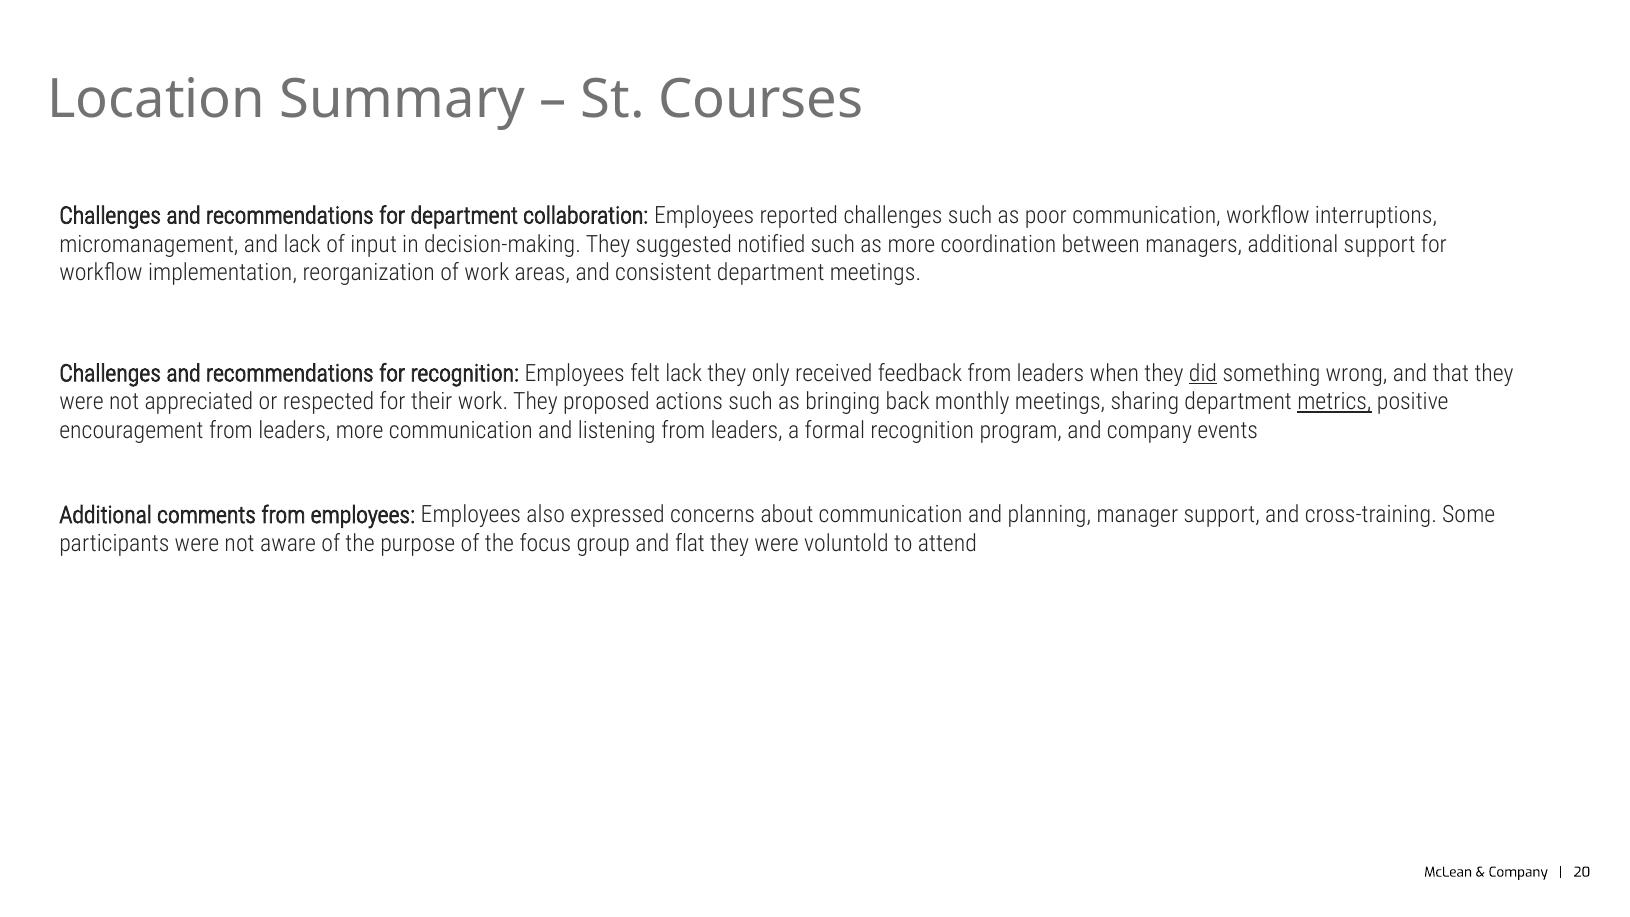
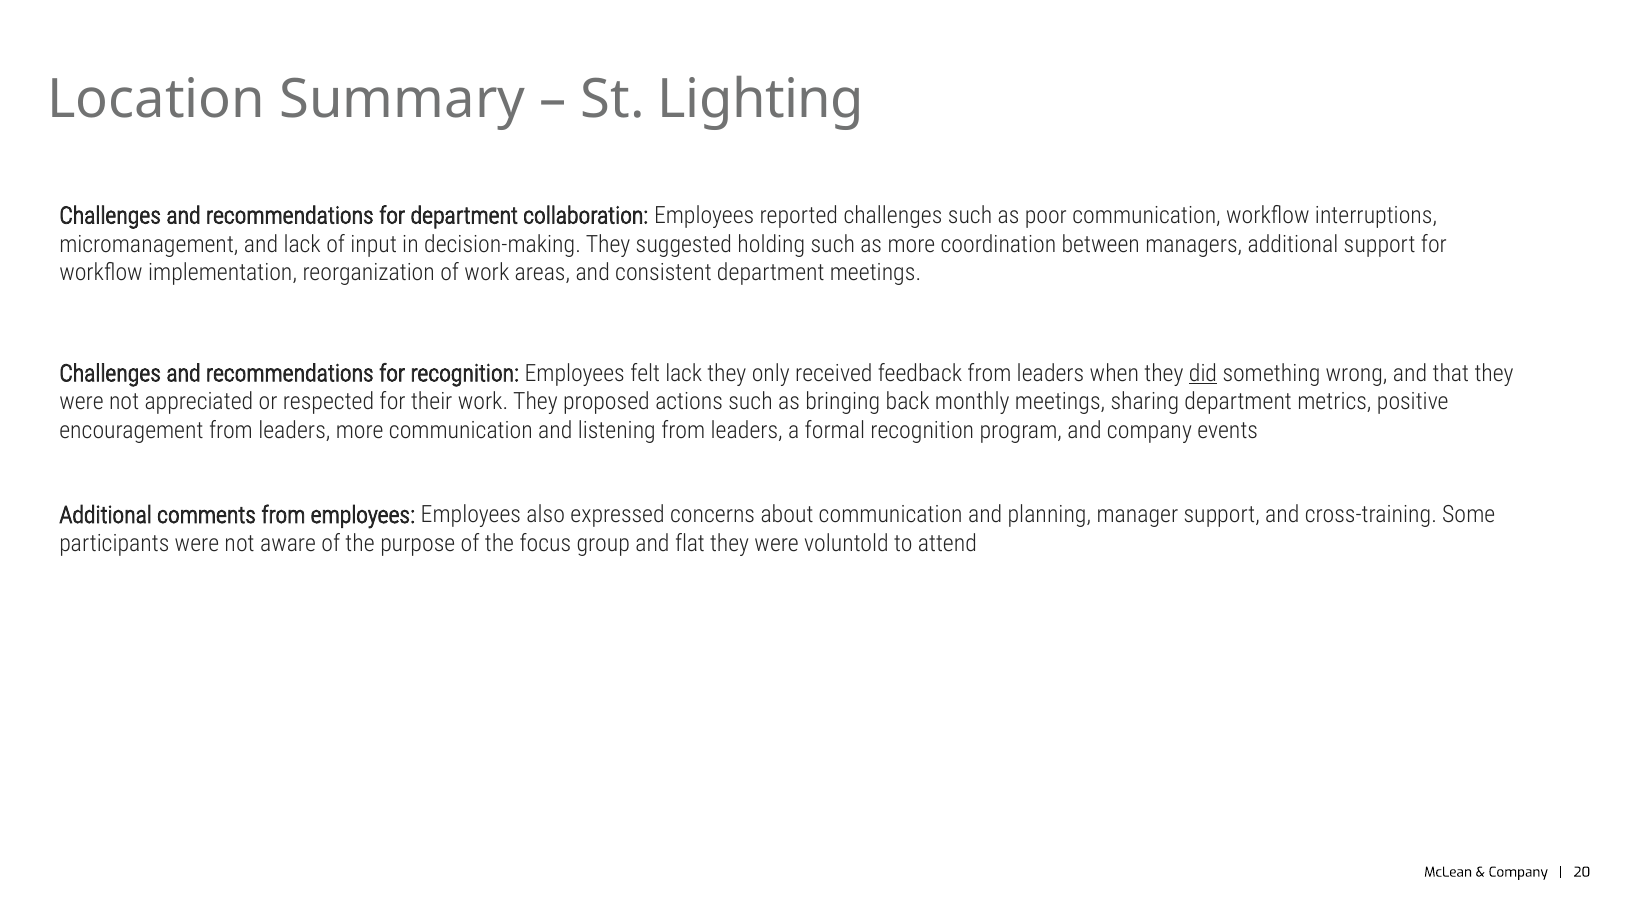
Courses: Courses -> Lighting
notified: notified -> holding
metrics underline: present -> none
